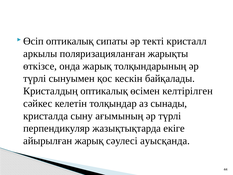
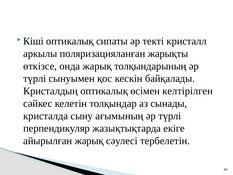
Өсіп: Өсіп -> Кіші
ауысқанда: ауысқанда -> тербелетін
